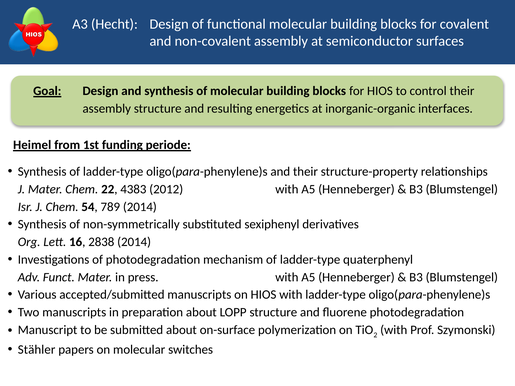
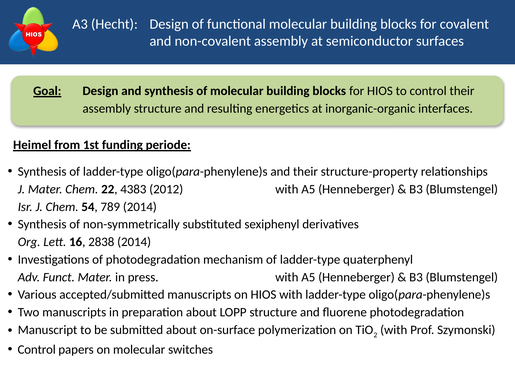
Stähler at (37, 350): Stähler -> Control
